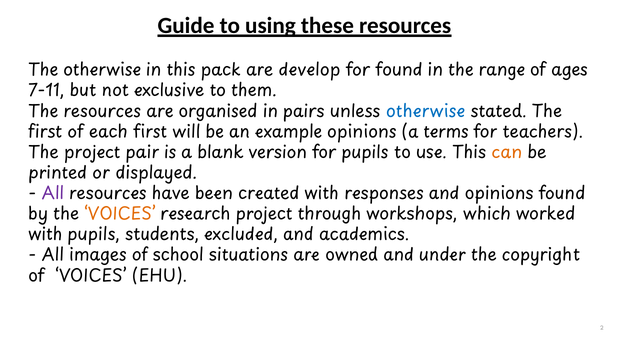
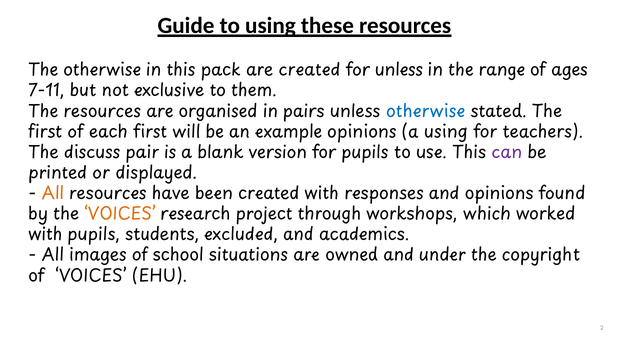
are develop: develop -> created
for found: found -> unless
a terms: terms -> using
The project: project -> discuss
can colour: orange -> purple
All at (53, 194) colour: purple -> orange
